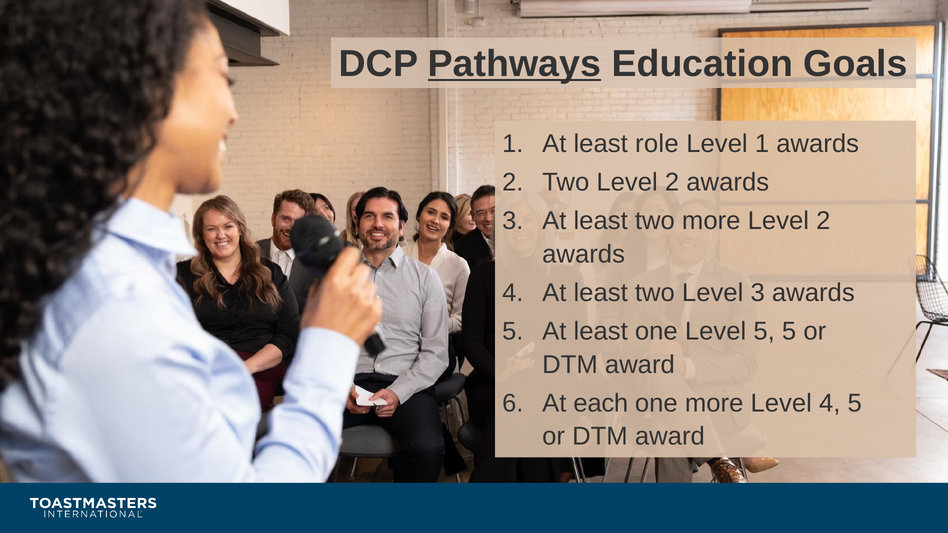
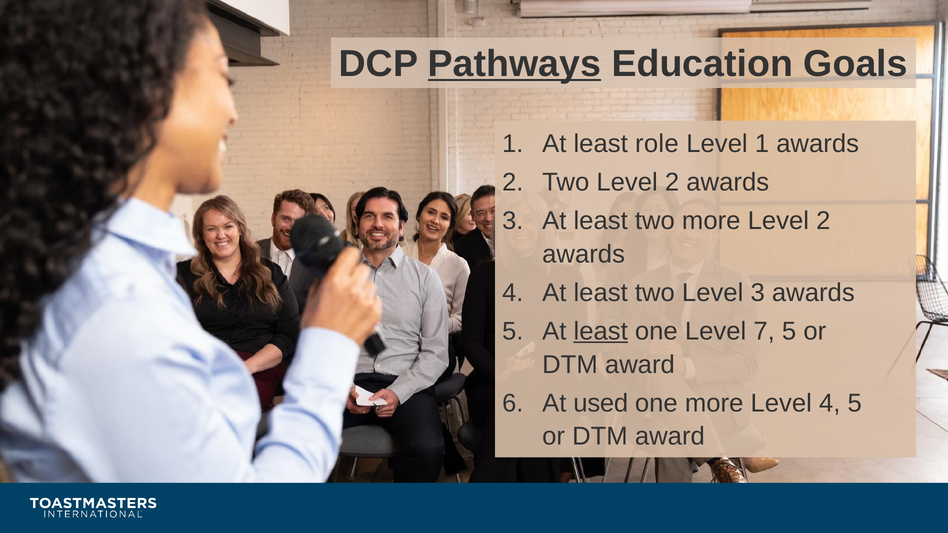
least at (601, 332) underline: none -> present
Level 5: 5 -> 7
each: each -> used
